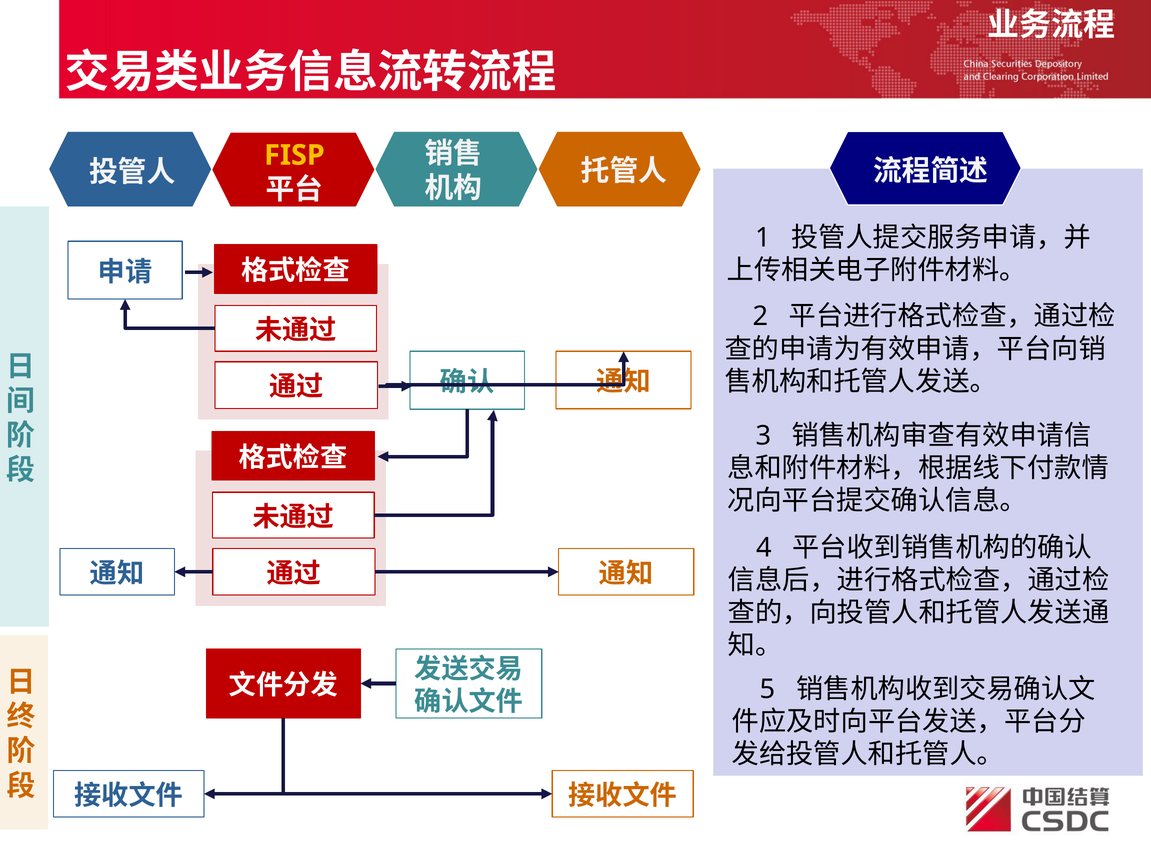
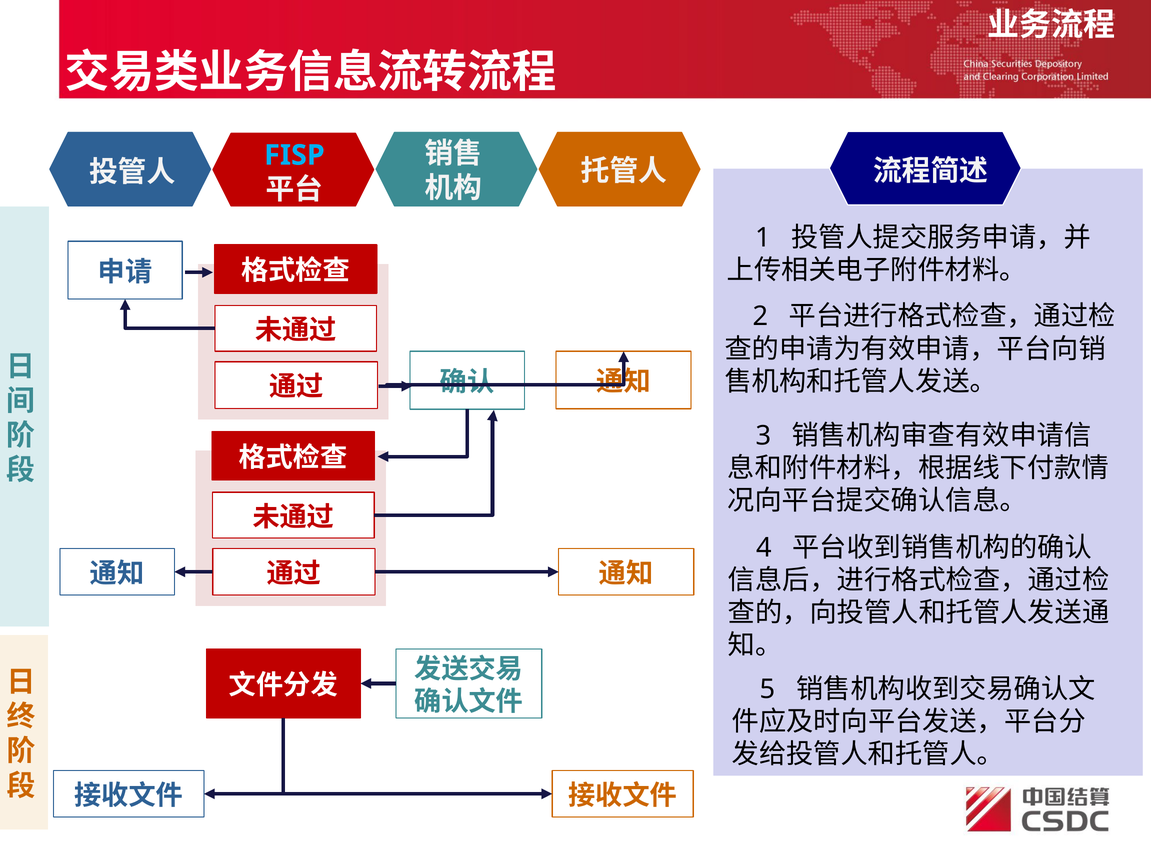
FISP colour: yellow -> light blue
